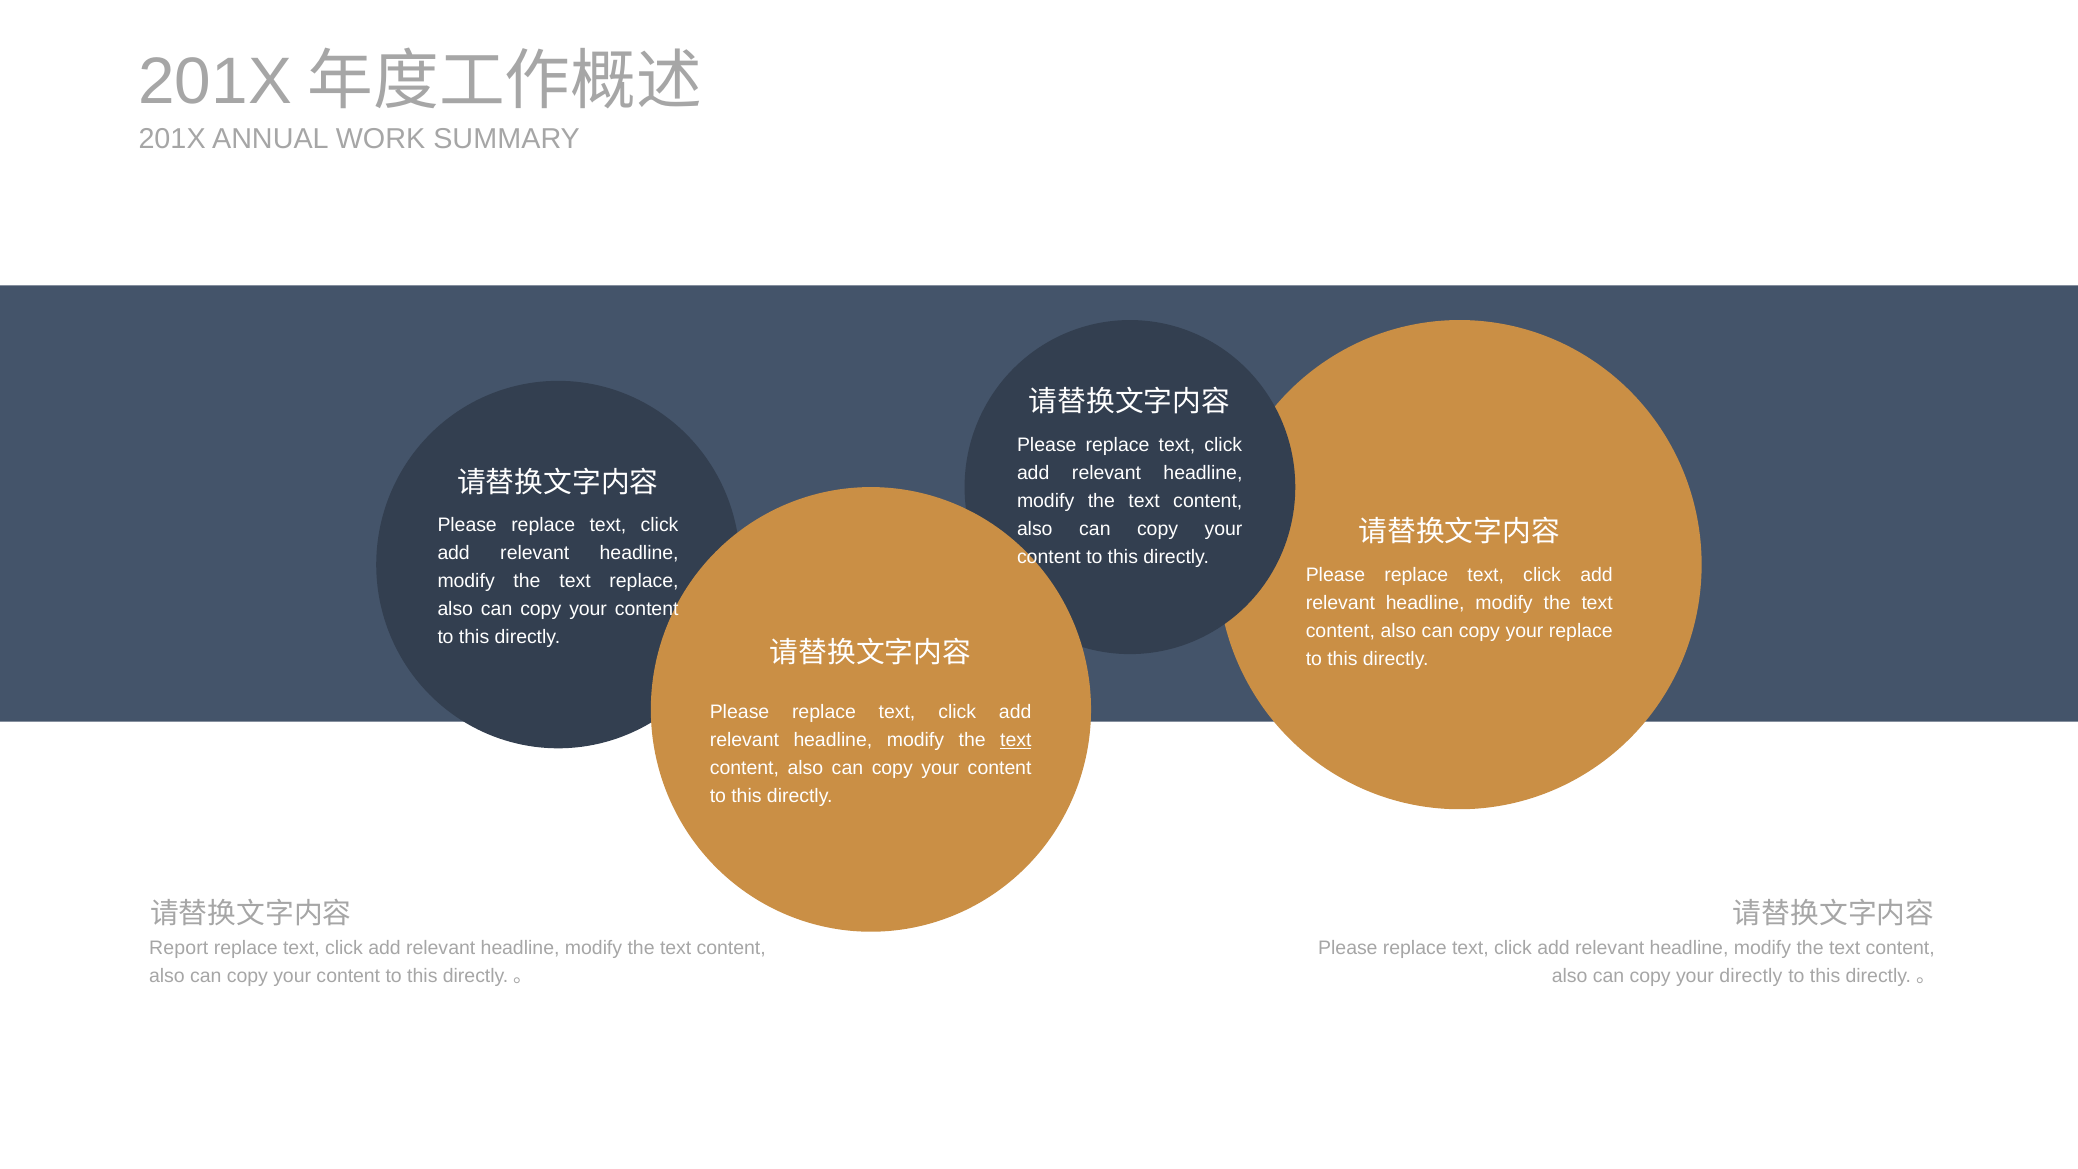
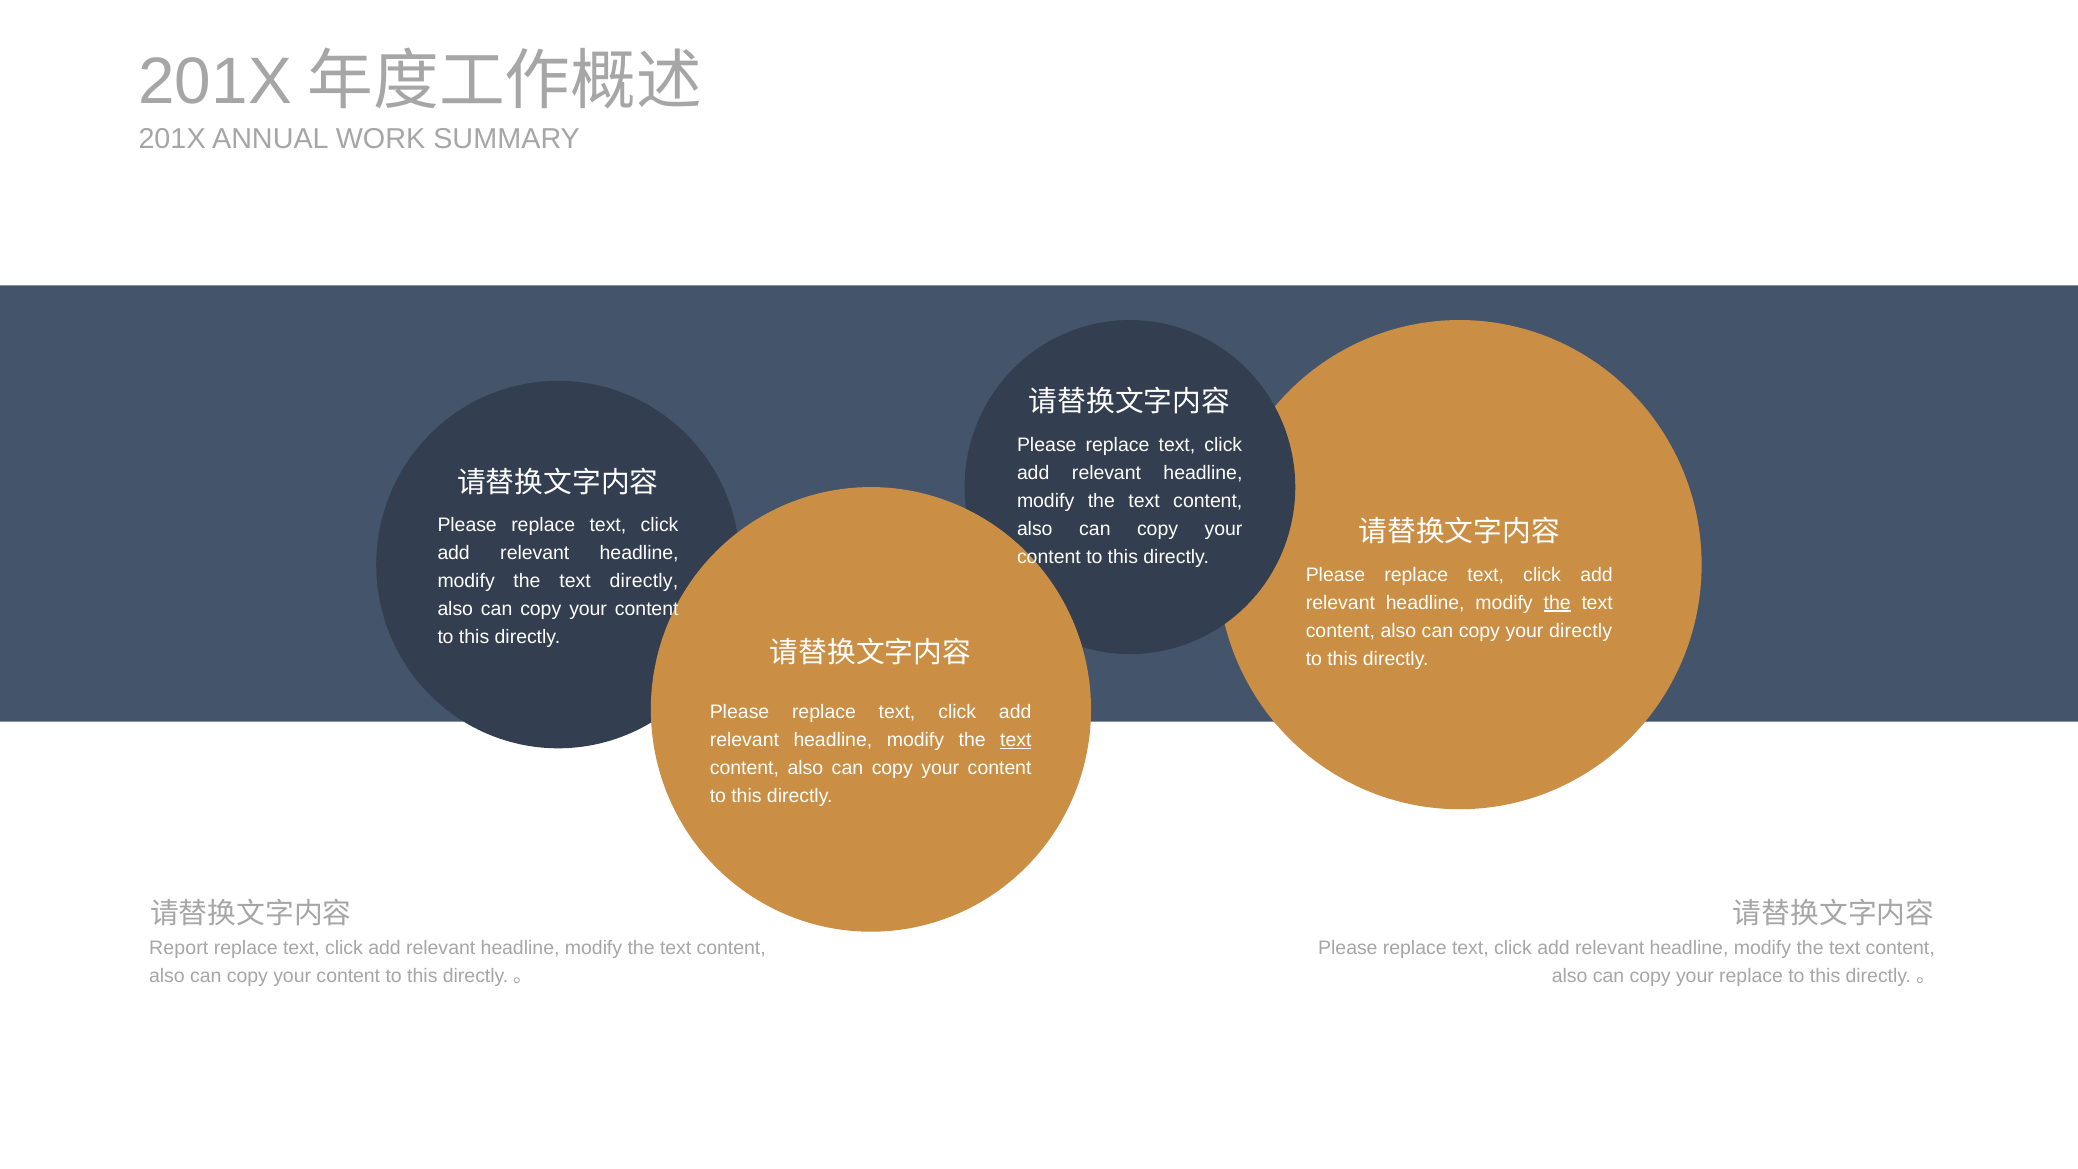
text replace: replace -> directly
the at (1557, 603) underline: none -> present
your replace: replace -> directly
your directly: directly -> replace
